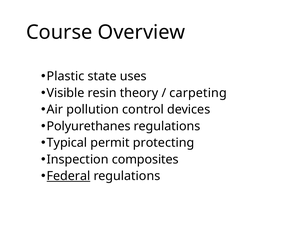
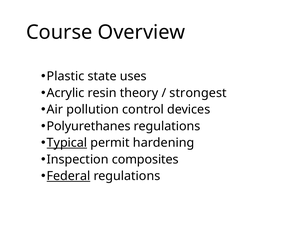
Visible: Visible -> Acrylic
carpeting: carpeting -> strongest
Typical underline: none -> present
protecting: protecting -> hardening
